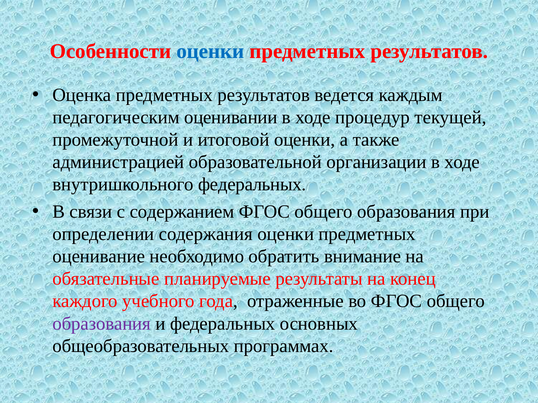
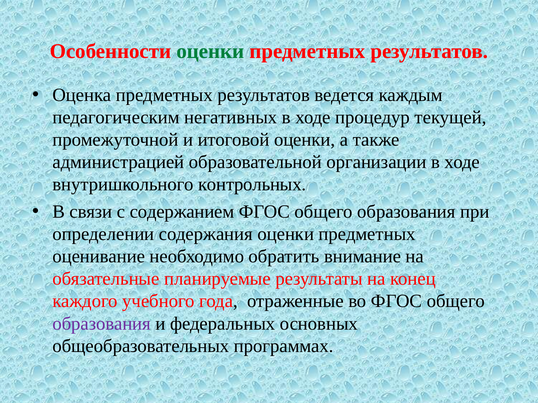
оценки at (210, 51) colour: blue -> green
оценивании: оценивании -> негативных
внутришкольного федеральных: федеральных -> контрольных
